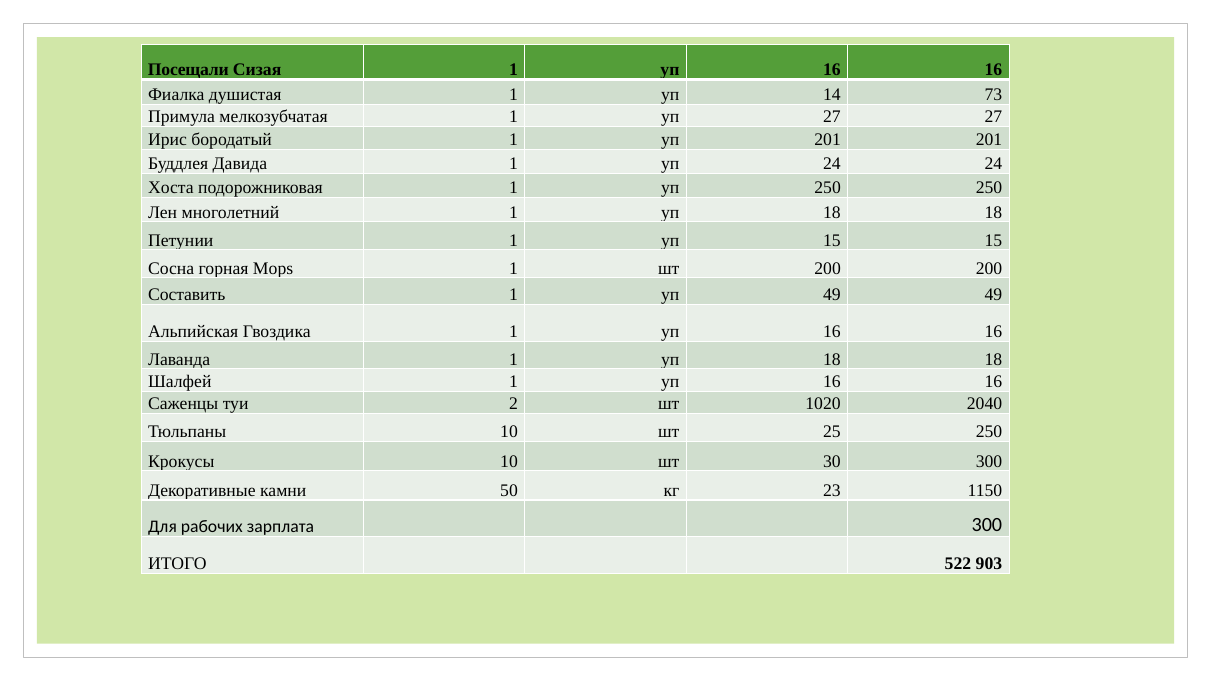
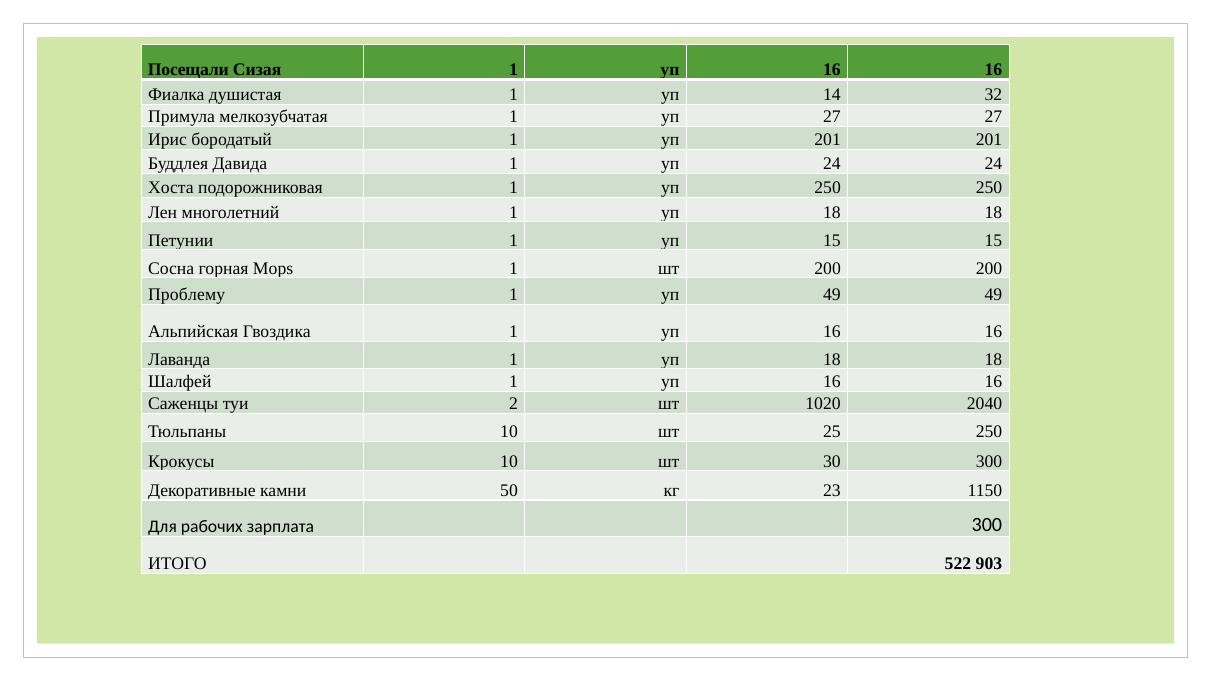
73: 73 -> 32
Составить: Составить -> Проблему
